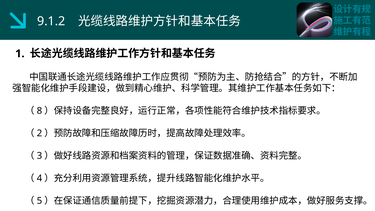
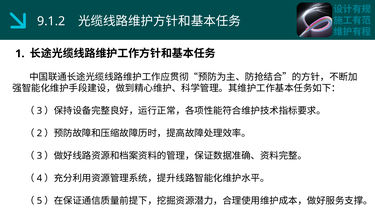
8 at (39, 111): 8 -> 3
